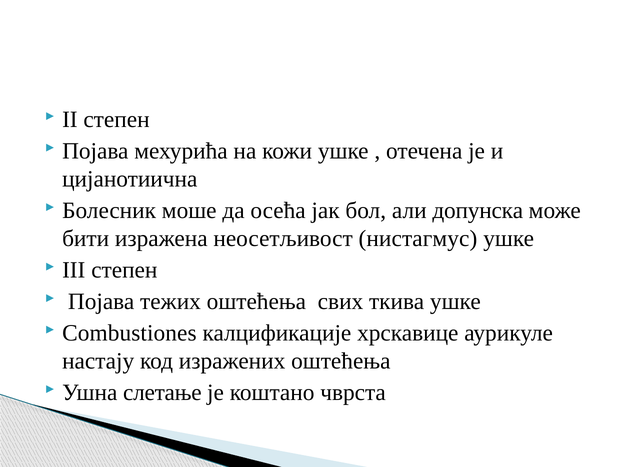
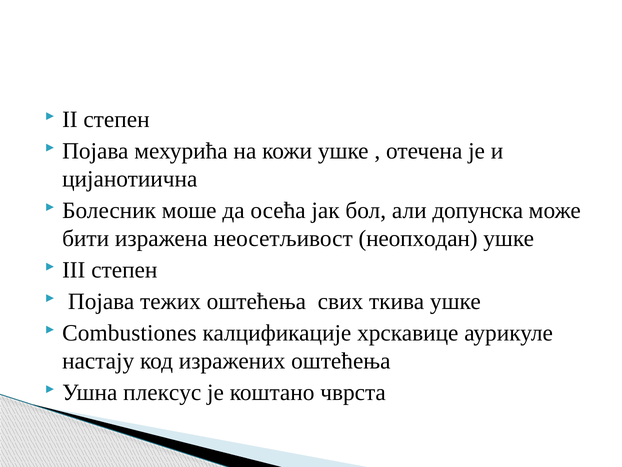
нистагмус: нистагмус -> неопходан
слетање: слетање -> плексус
